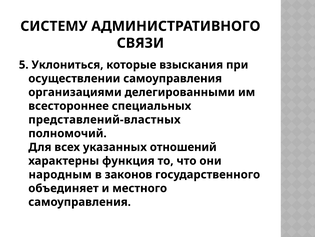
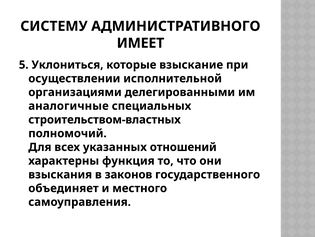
СВЯЗИ: СВЯЗИ -> ИМЕЕТ
взыскания: взыскания -> взыскание
осуществлении самоуправления: самоуправления -> исполнительной
всестороннее: всестороннее -> аналогичные
представлений-властных: представлений-властных -> строительством-властных
народным: народным -> взыскания
